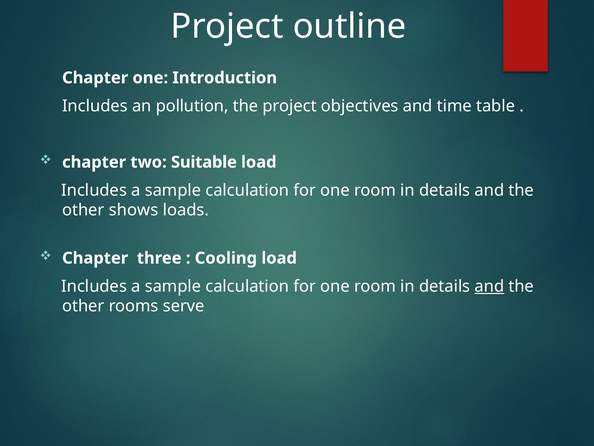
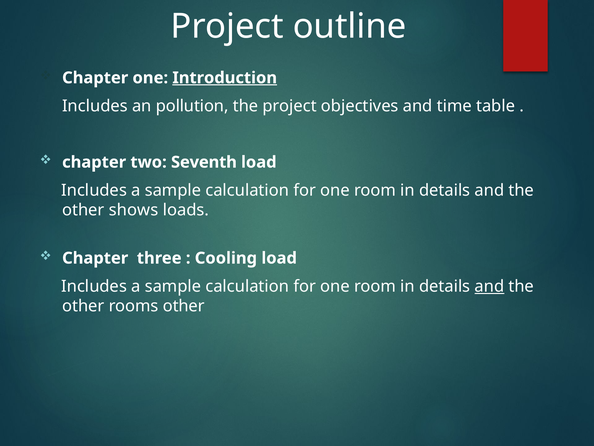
Introduction underline: none -> present
Suitable: Suitable -> Seventh
rooms serve: serve -> other
